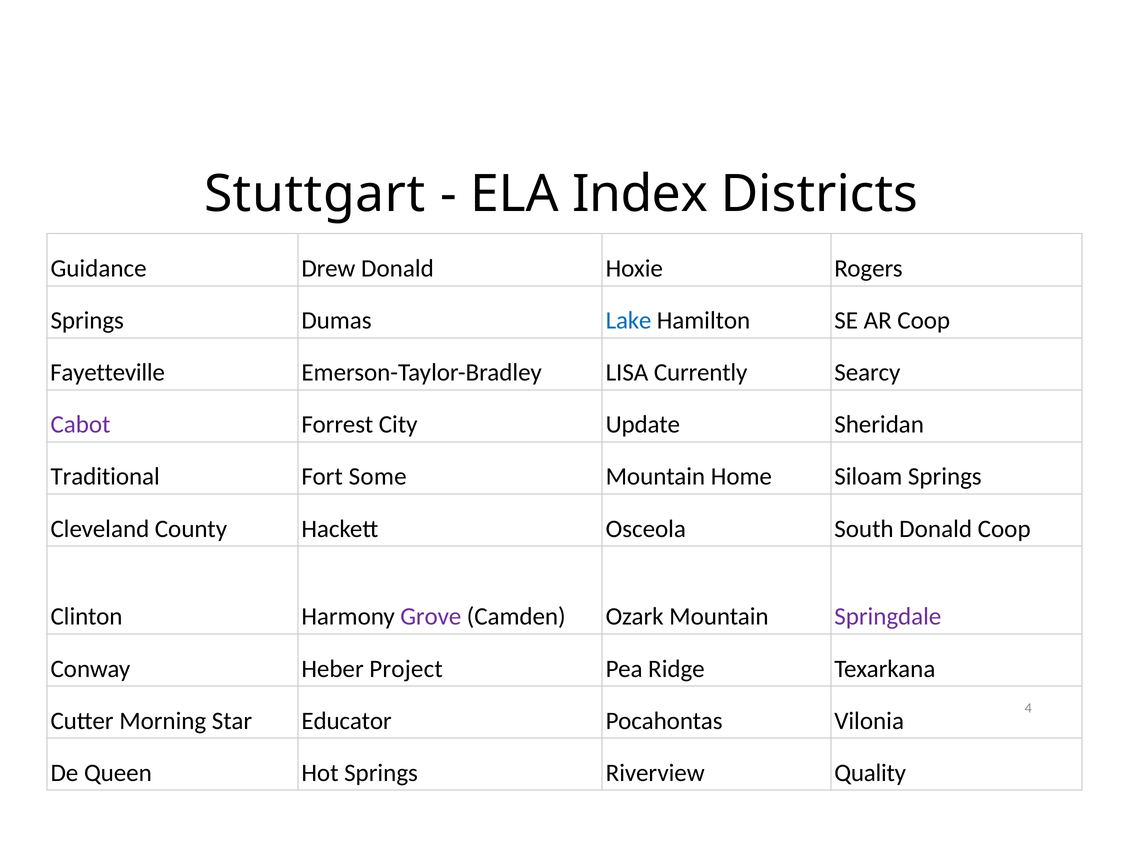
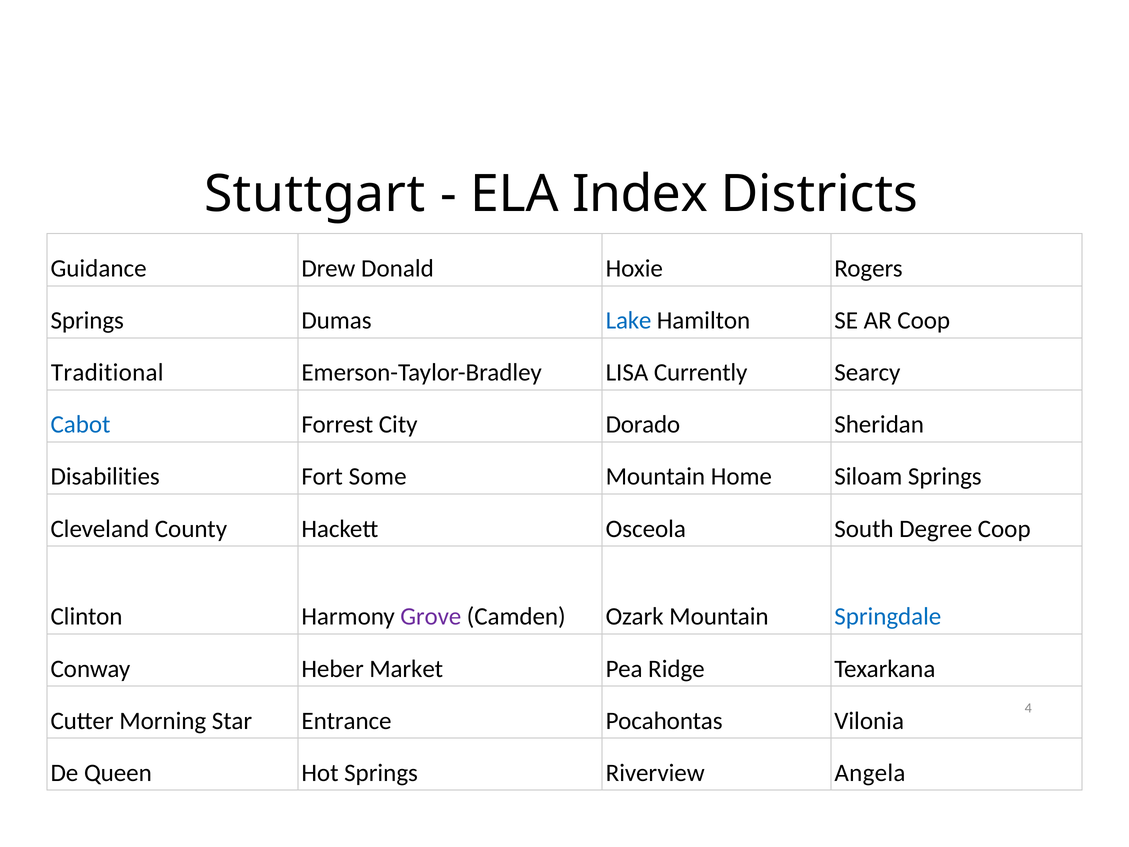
Fayetteville: Fayetteville -> Traditional
Cabot colour: purple -> blue
Update: Update -> Dorado
Traditional: Traditional -> Disabilities
South Donald: Donald -> Degree
Springdale colour: purple -> blue
Project: Project -> Market
Educator: Educator -> Entrance
Quality: Quality -> Angela
